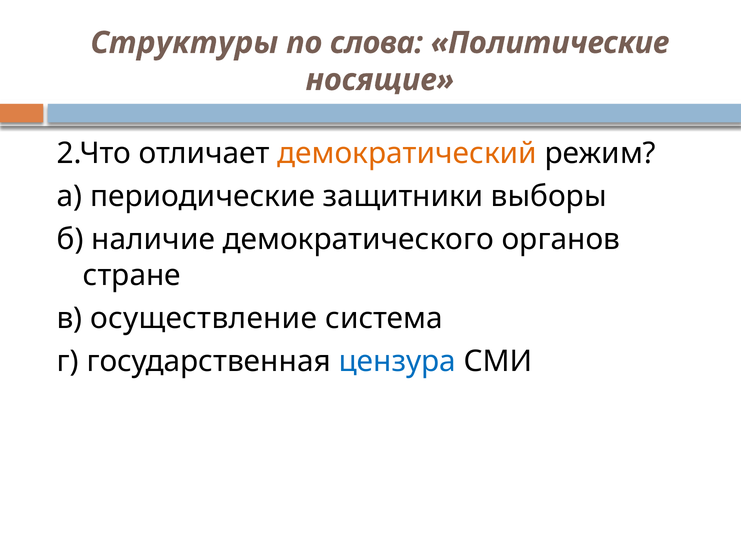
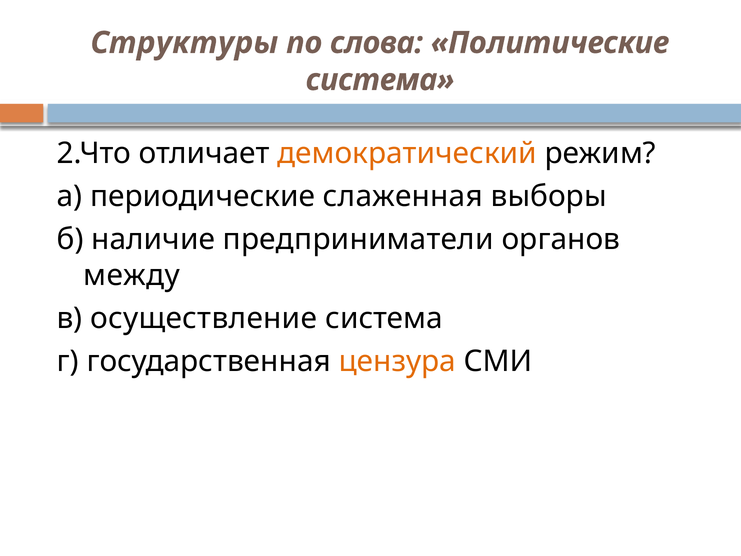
носящие at (380, 80): носящие -> система
защитники: защитники -> слаженная
демократического: демократического -> предприниматели
стране: стране -> между
цензура colour: blue -> orange
